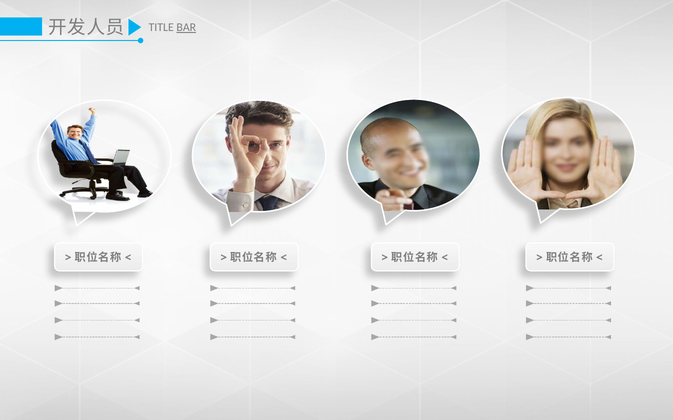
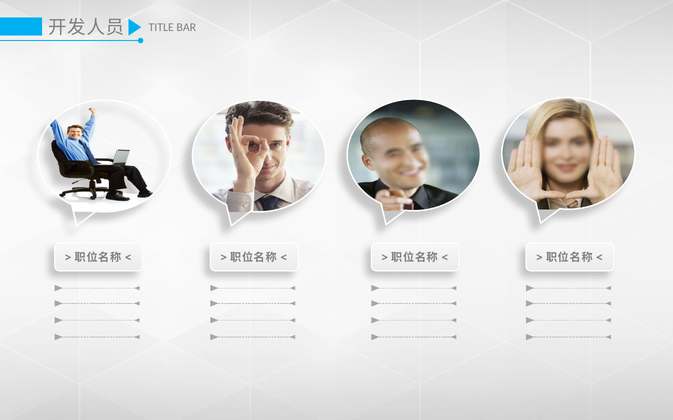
BAR underline: present -> none
